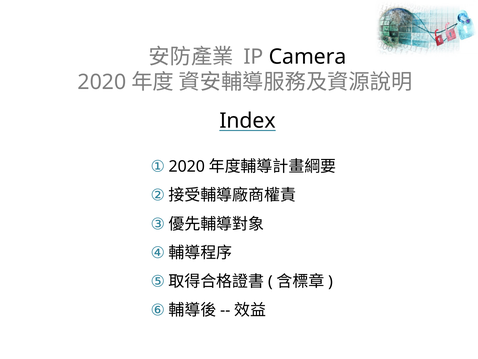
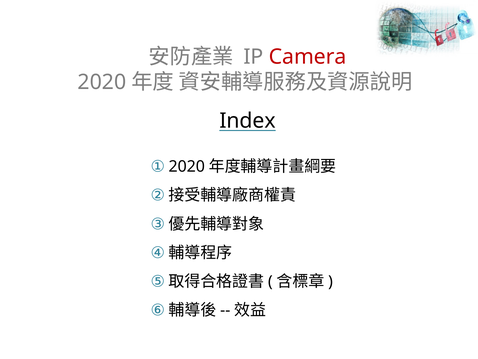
Camera colour: black -> red
